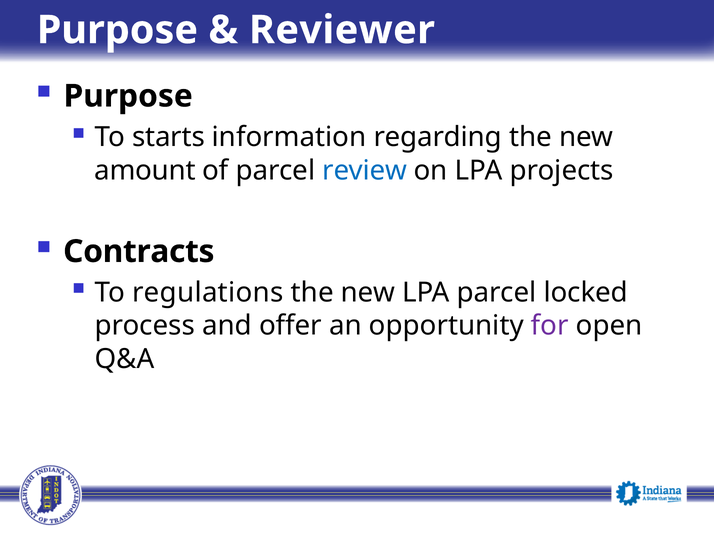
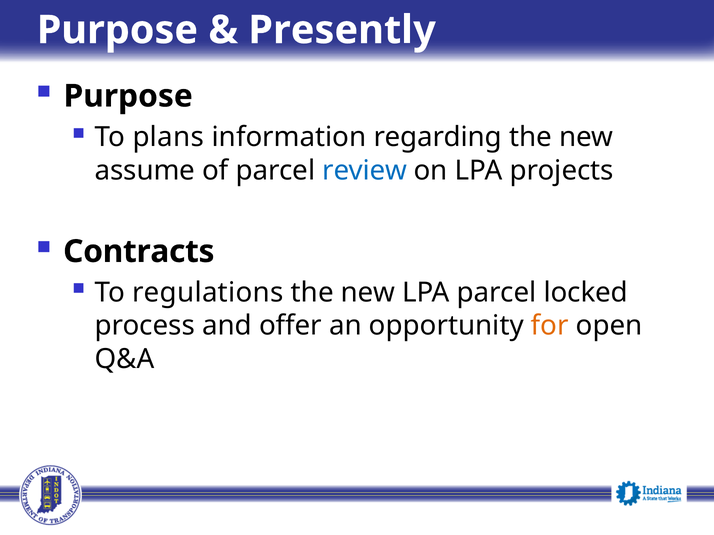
Reviewer: Reviewer -> Presently
starts: starts -> plans
amount: amount -> assume
for colour: purple -> orange
